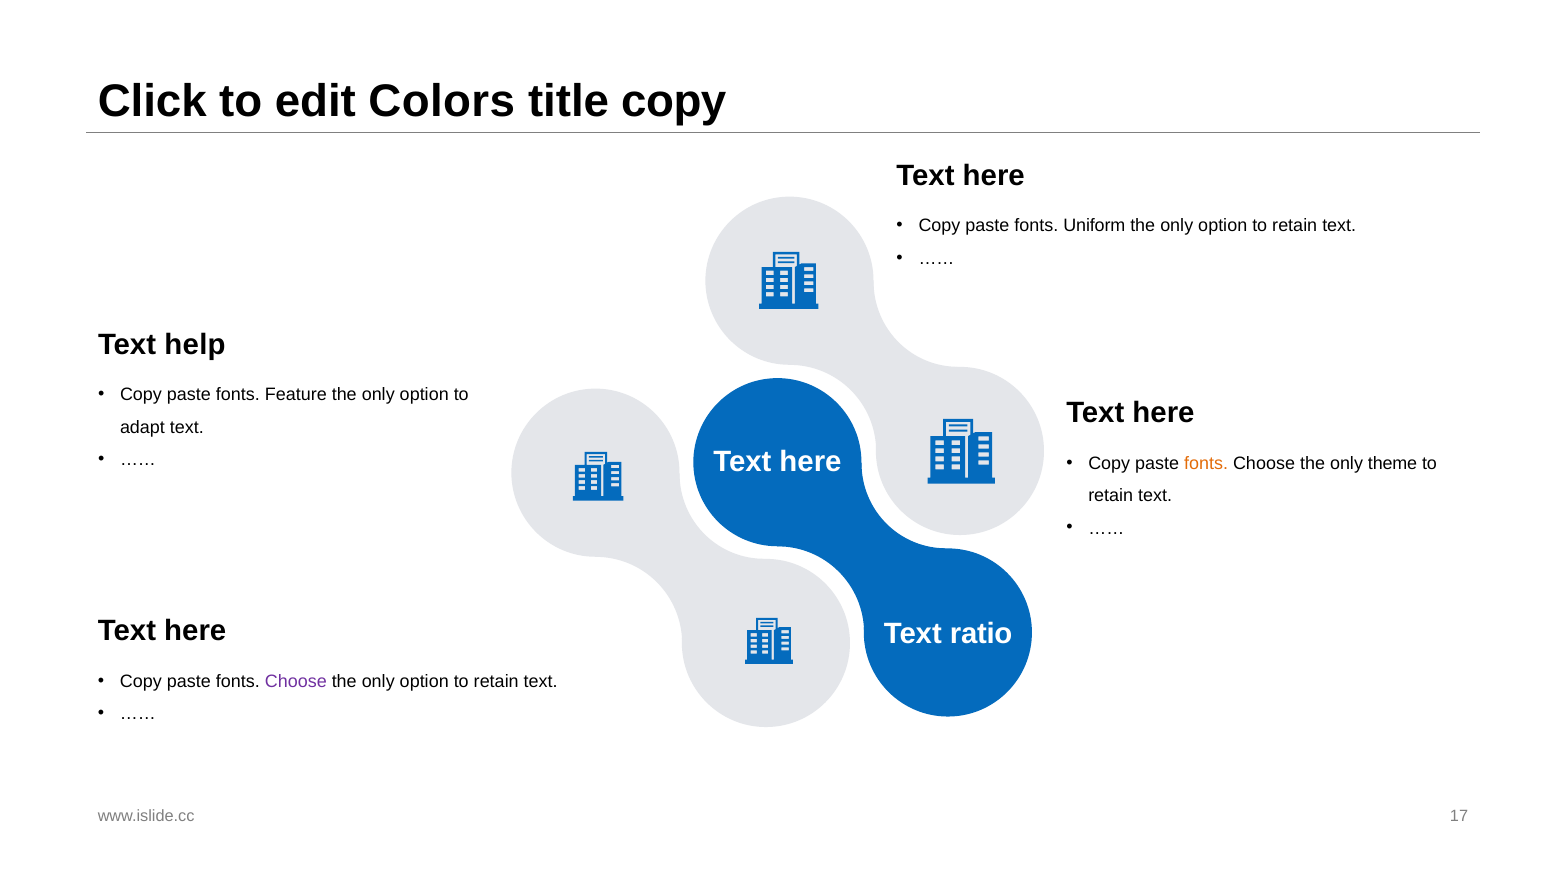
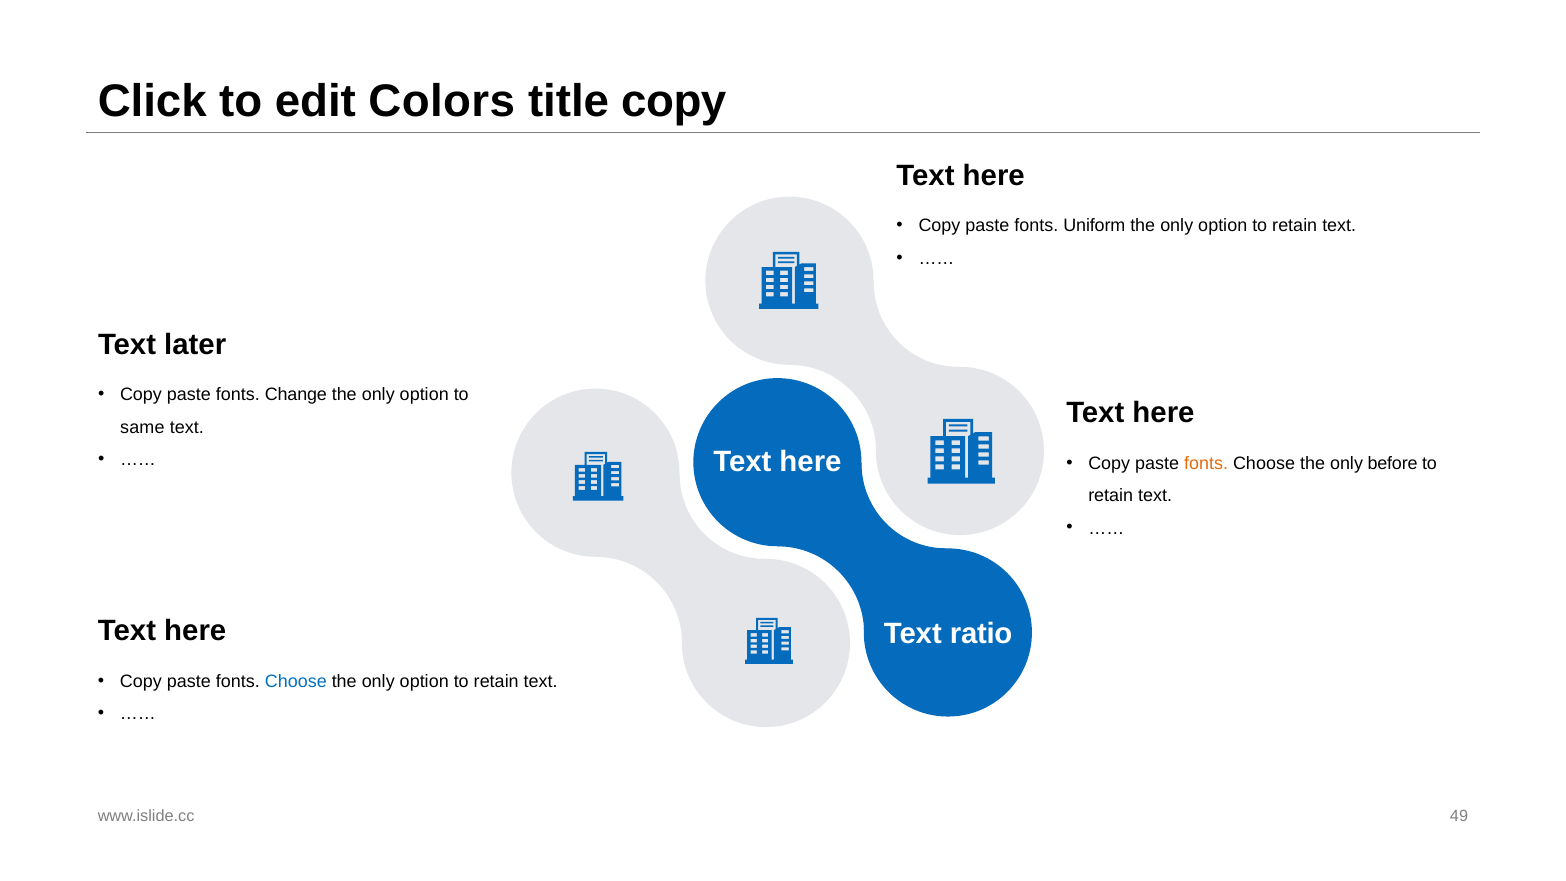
help: help -> later
Feature: Feature -> Change
adapt: adapt -> same
theme: theme -> before
Choose at (296, 682) colour: purple -> blue
17: 17 -> 49
